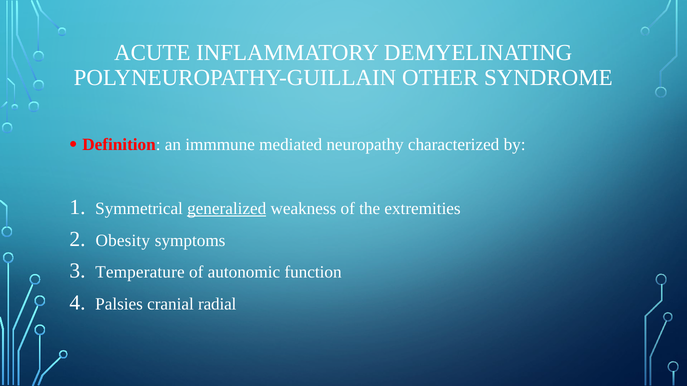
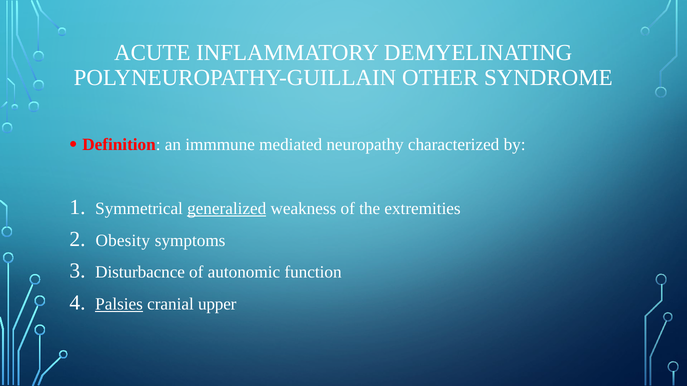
Temperature: Temperature -> Disturbacnce
Palsies underline: none -> present
radial: radial -> upper
